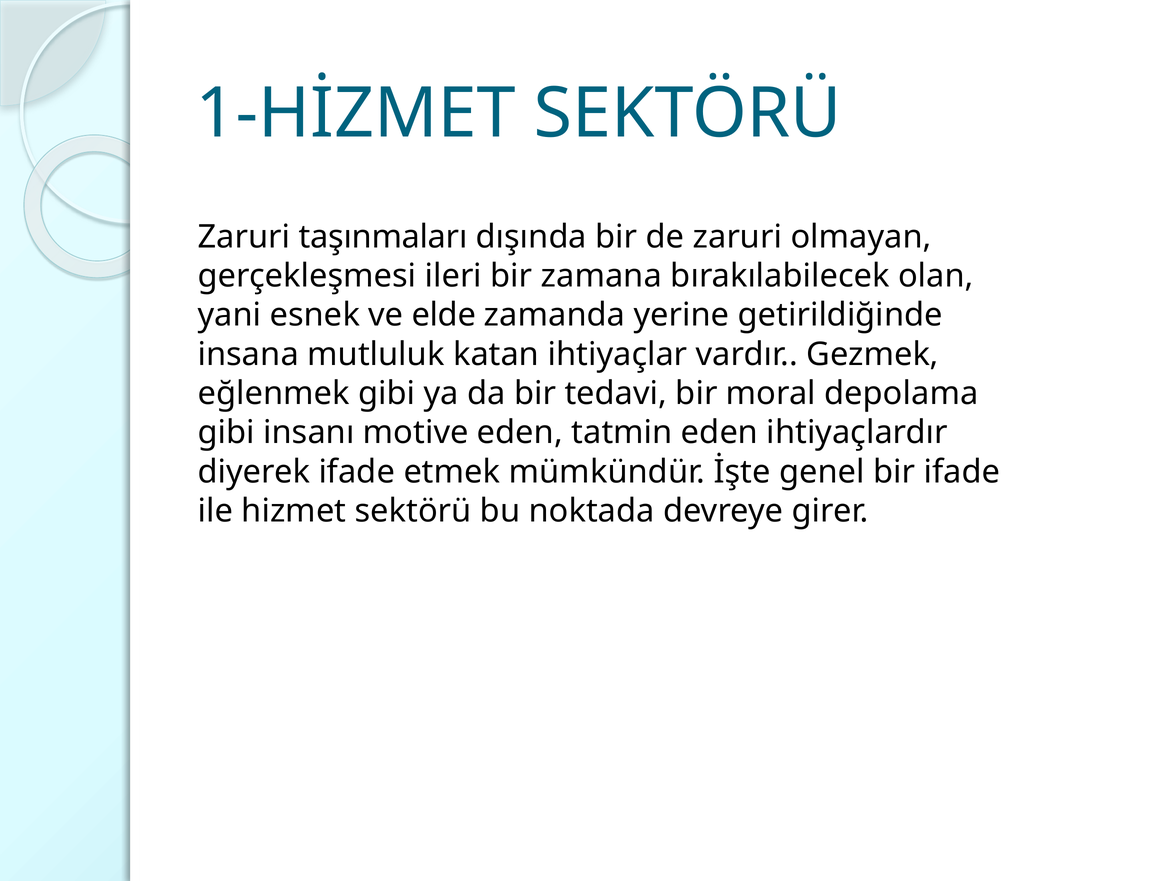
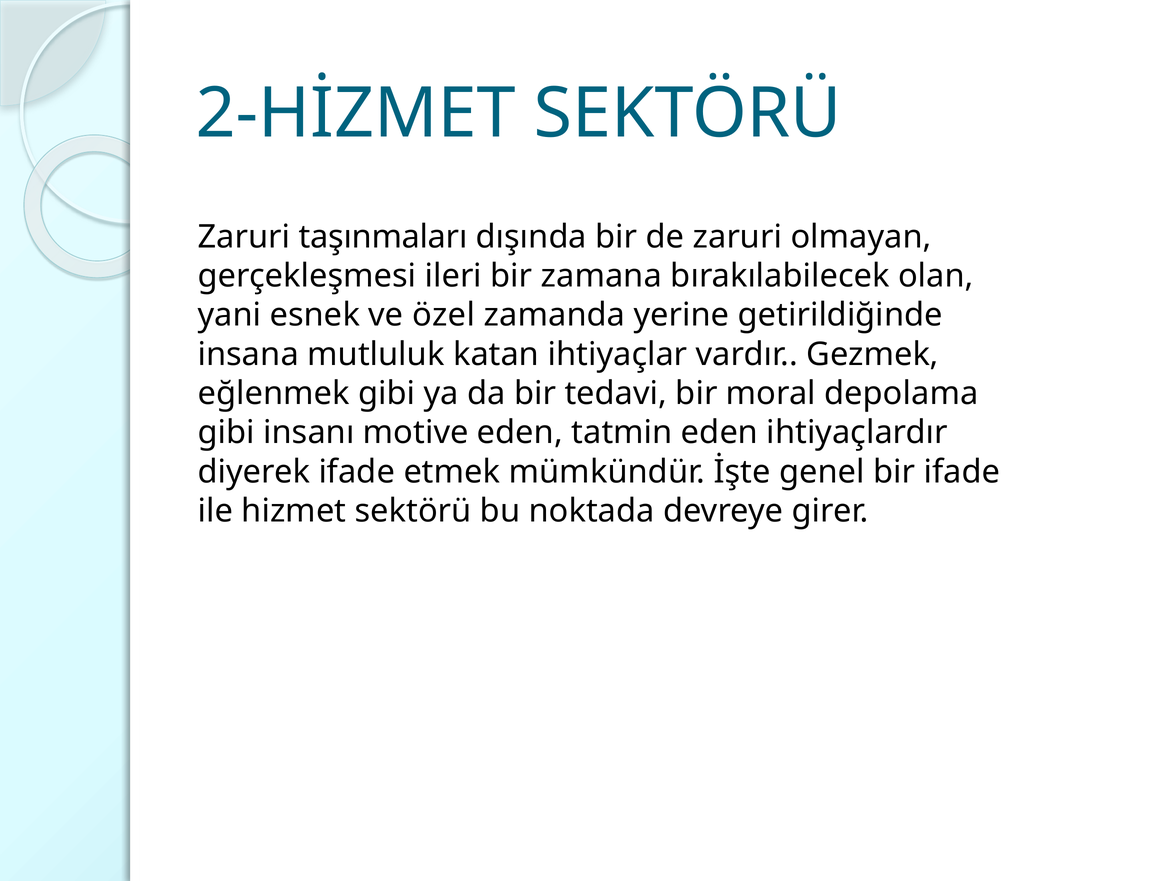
1-HİZMET: 1-HİZMET -> 2-HİZMET
elde: elde -> özel
